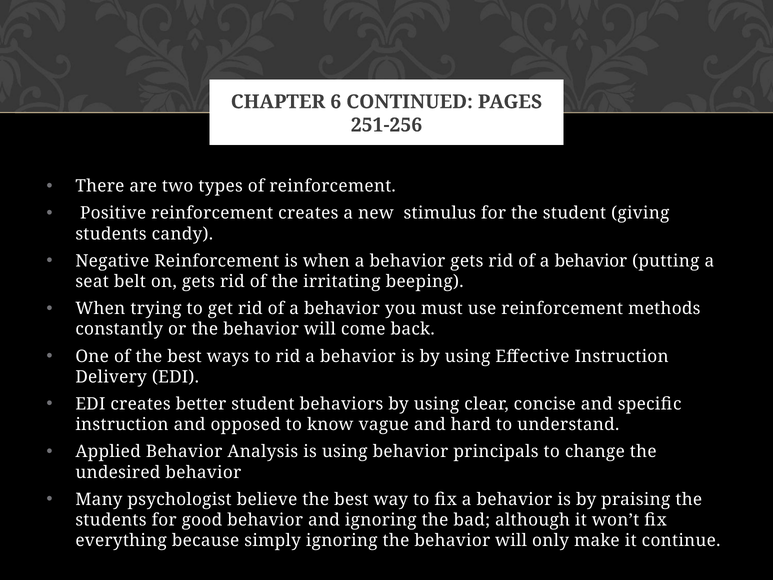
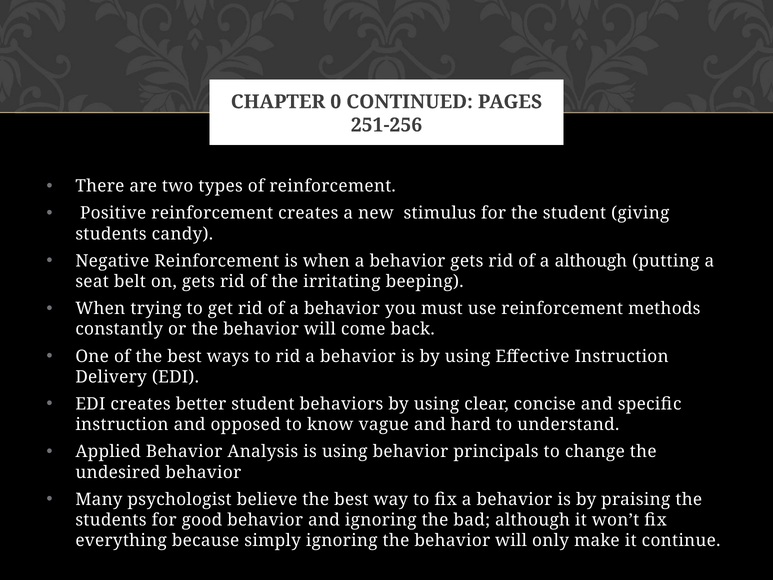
6: 6 -> 0
behavior at (591, 261): behavior -> although
